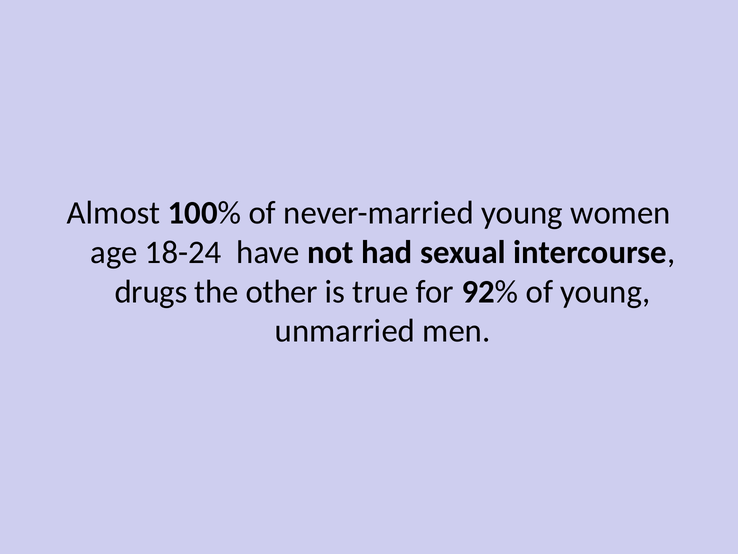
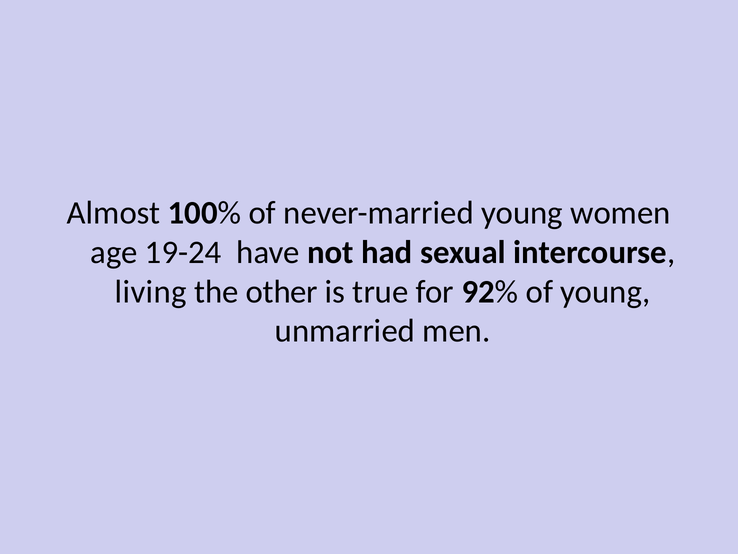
18-24: 18-24 -> 19-24
drugs: drugs -> living
